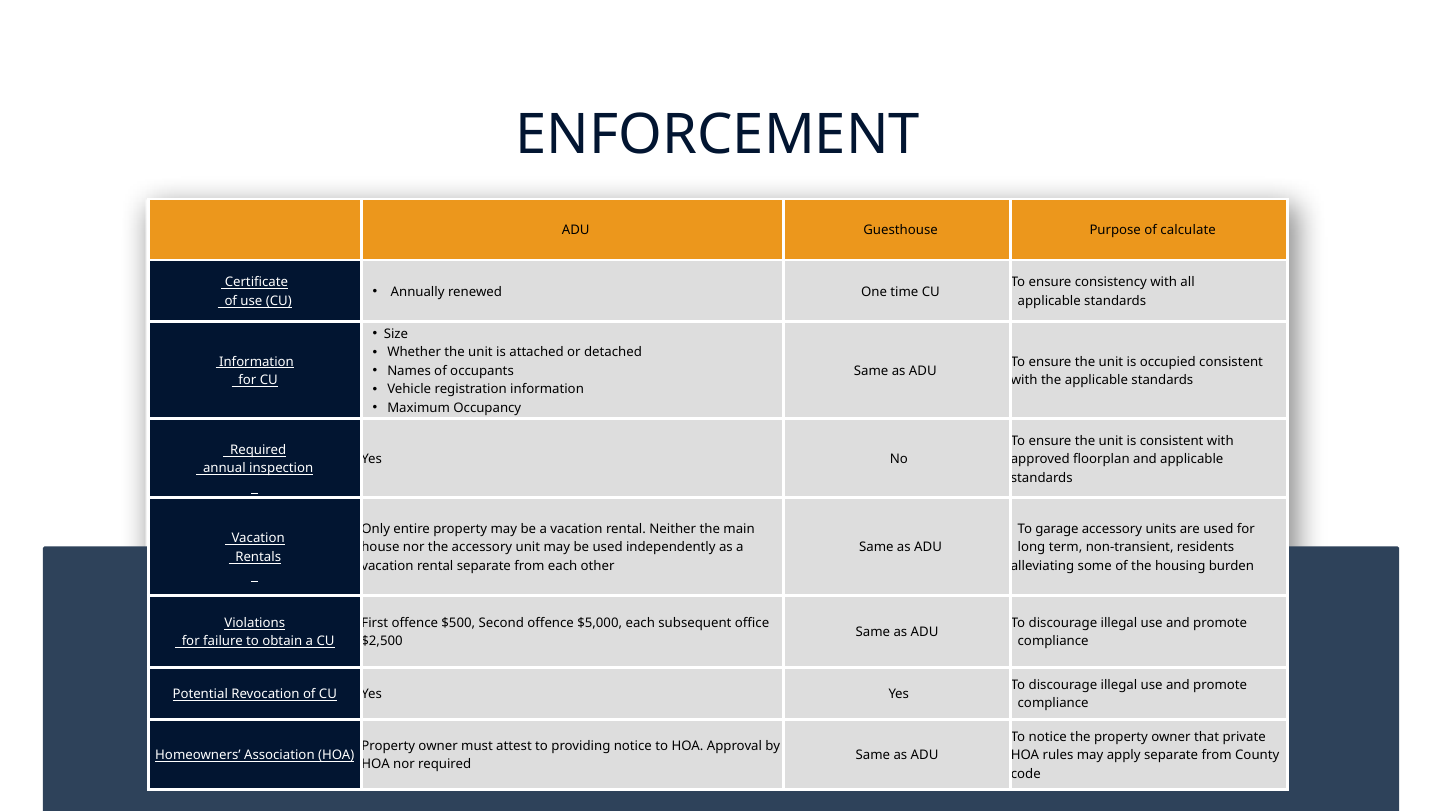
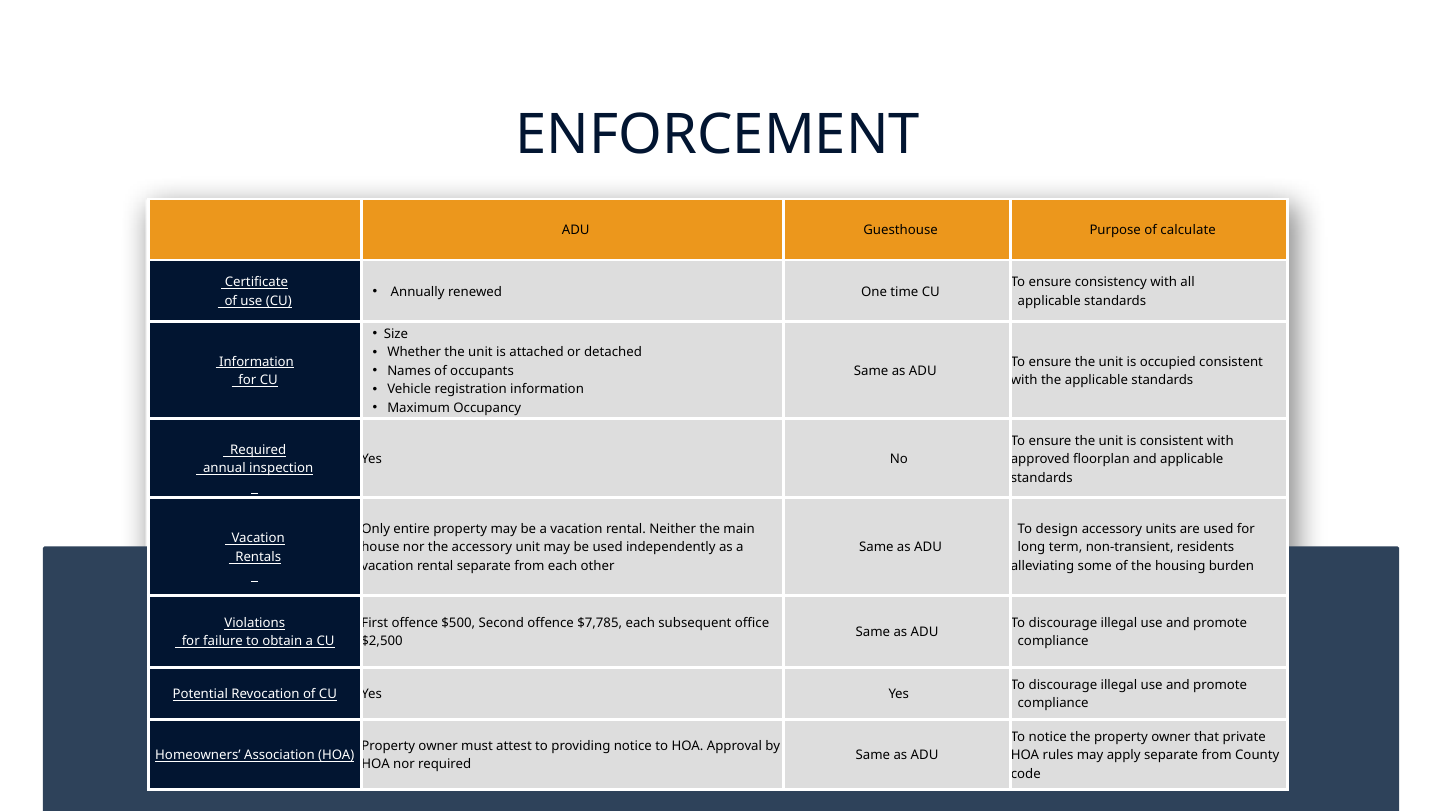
garage: garage -> design
$5,000: $5,000 -> $7,785
